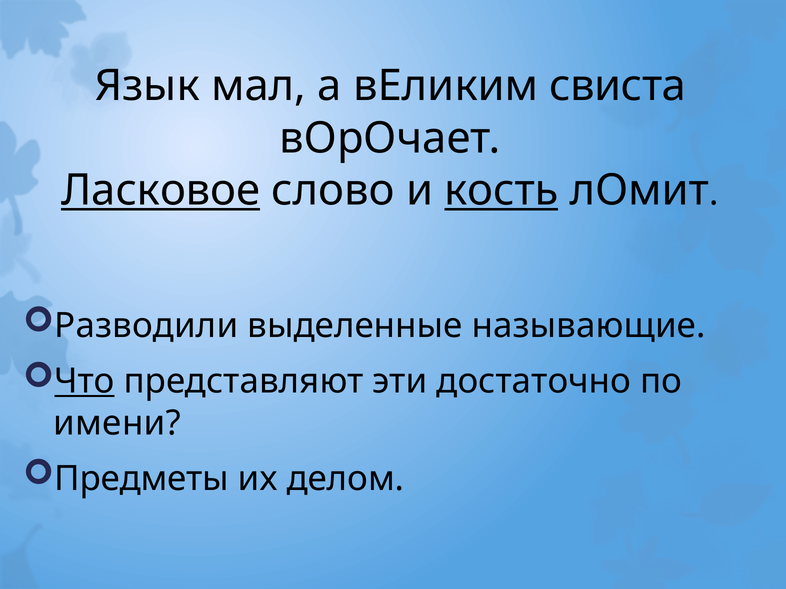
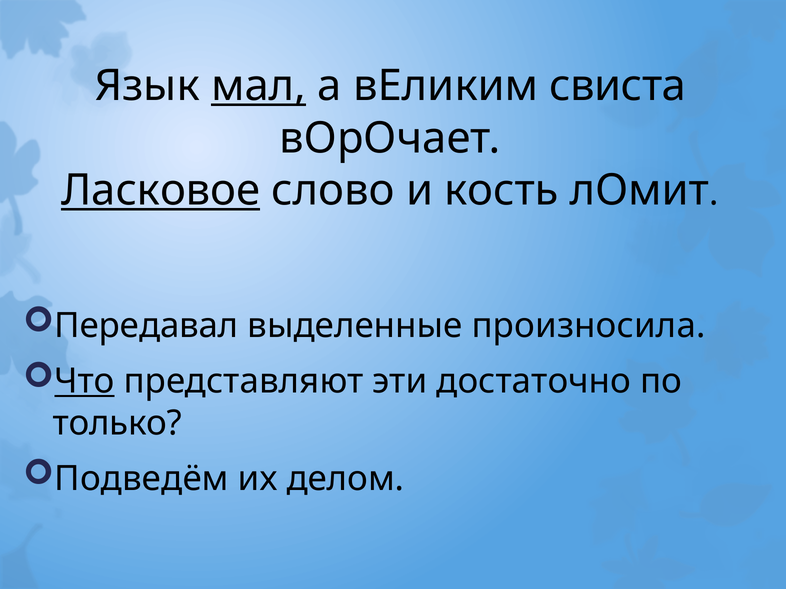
мал underline: none -> present
кость underline: present -> none
Разводили: Разводили -> Передавал
называющие: называющие -> произносила
имени: имени -> только
Предметы: Предметы -> Подведём
